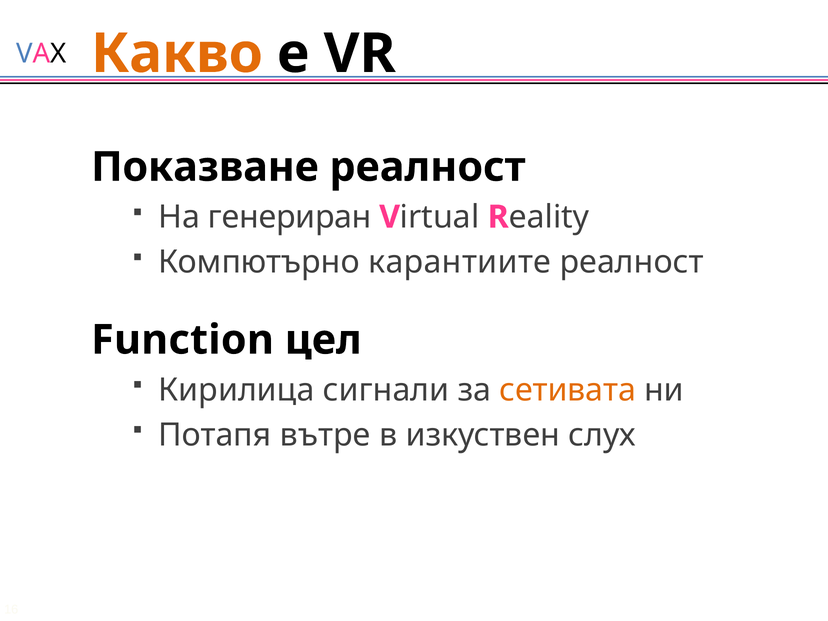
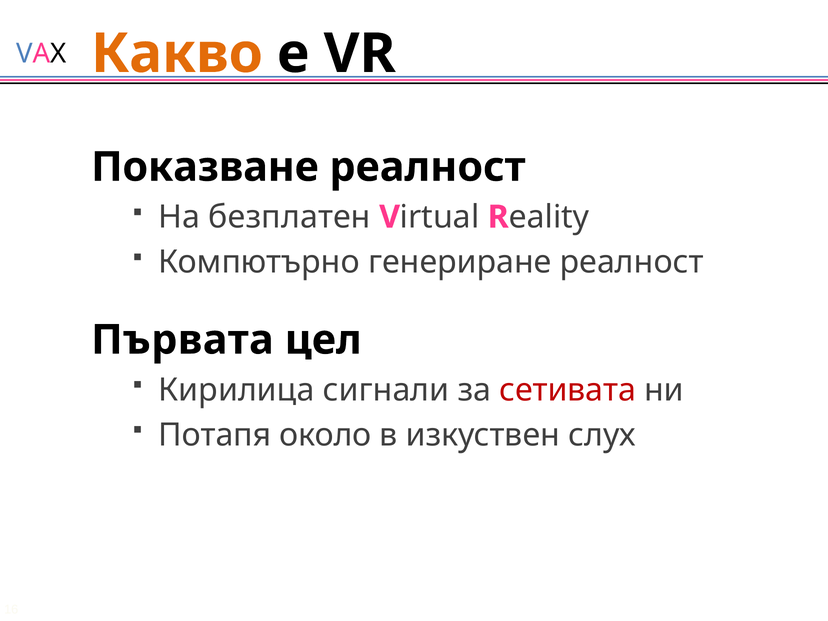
генериран: генериран -> безплатен
карантиите: карантиите -> генериране
Function: Function -> Първата
сетивата colour: orange -> red
вътре: вътре -> около
